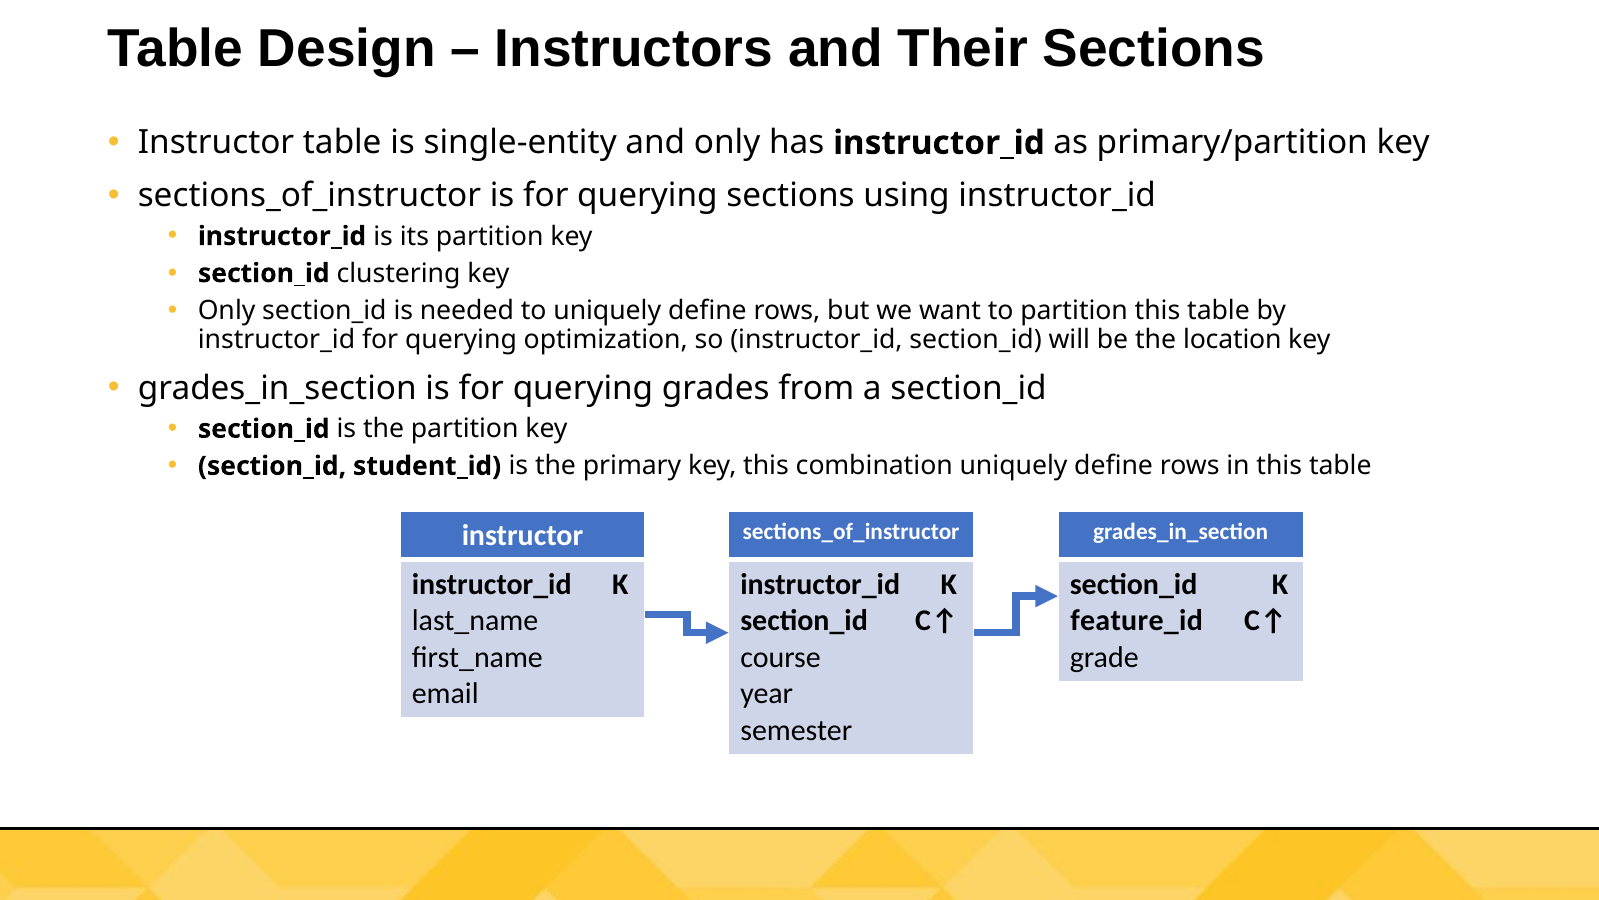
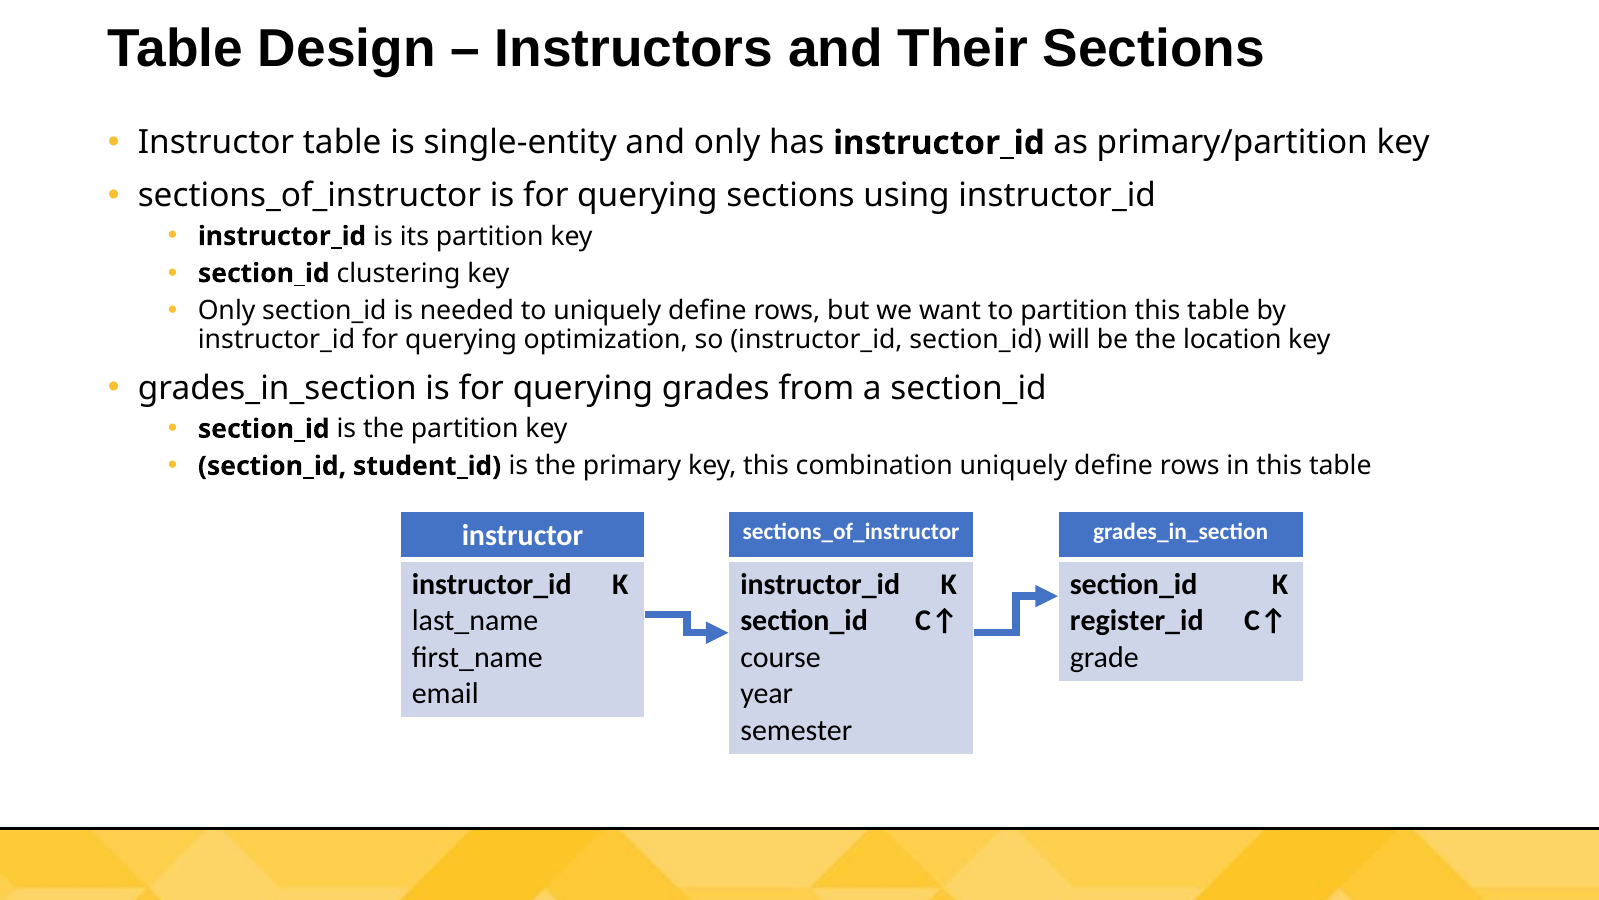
feature_id: feature_id -> register_id
